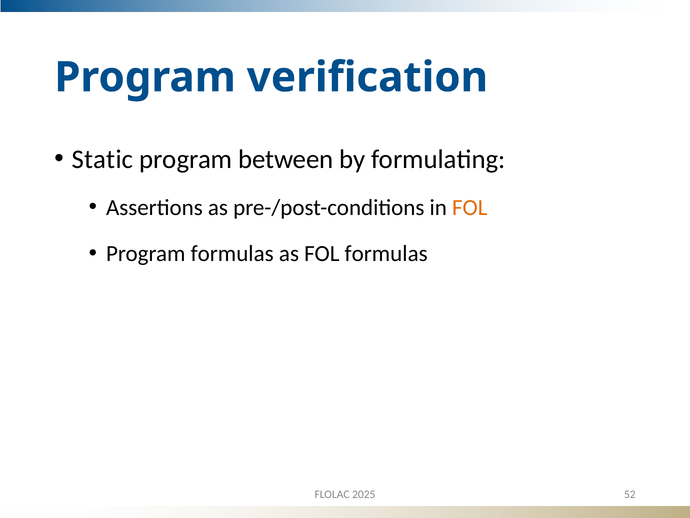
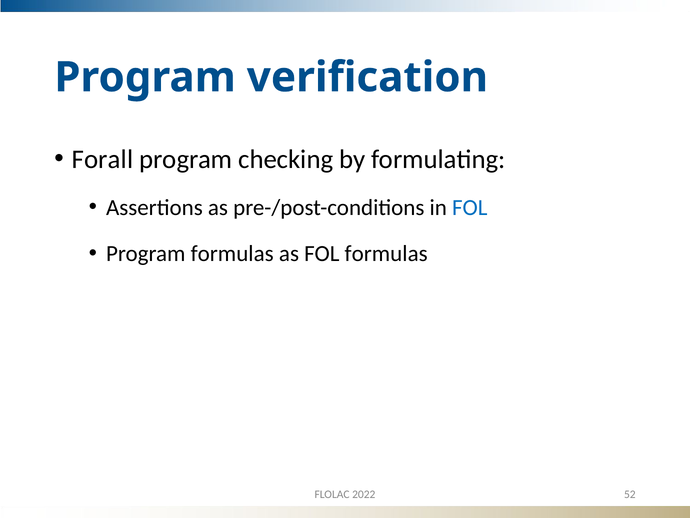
Static: Static -> Forall
between: between -> checking
FOL at (470, 207) colour: orange -> blue
2025: 2025 -> 2022
